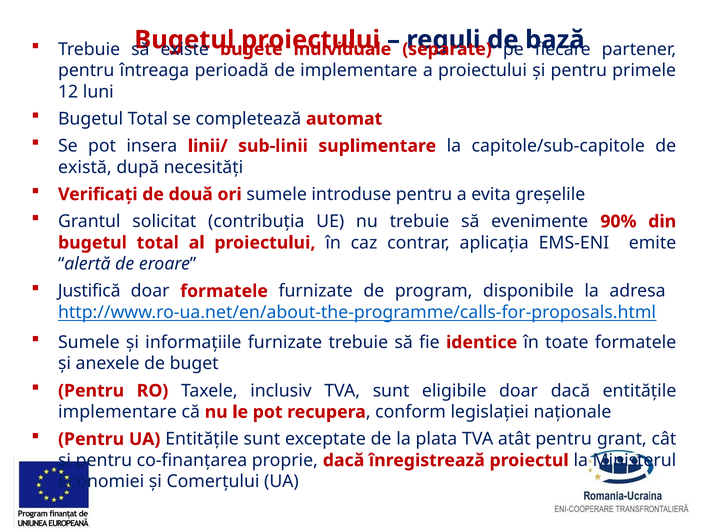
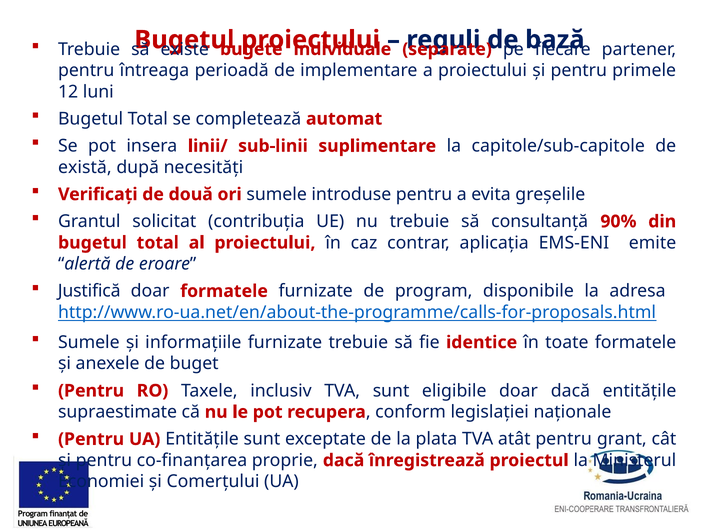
evenimente: evenimente -> consultanță
implementare at (117, 412): implementare -> supraestimate
